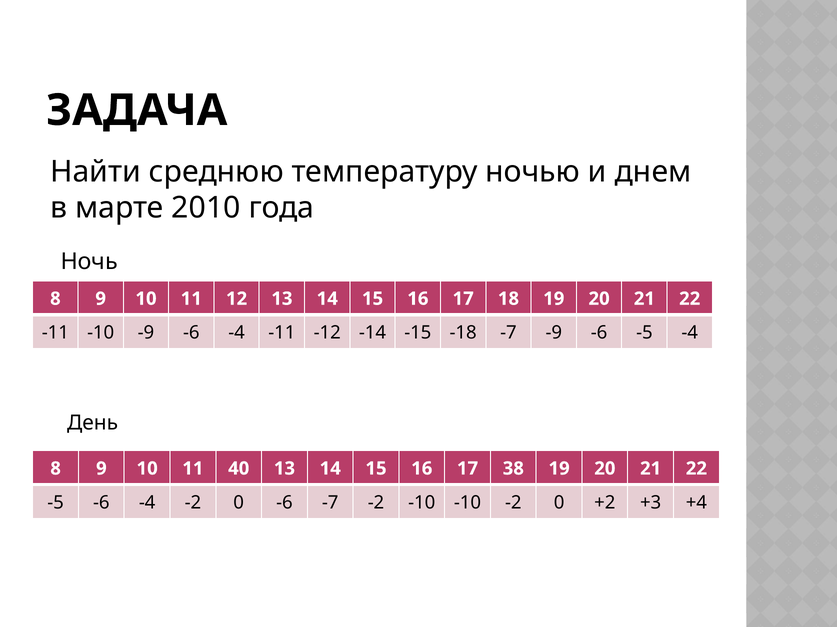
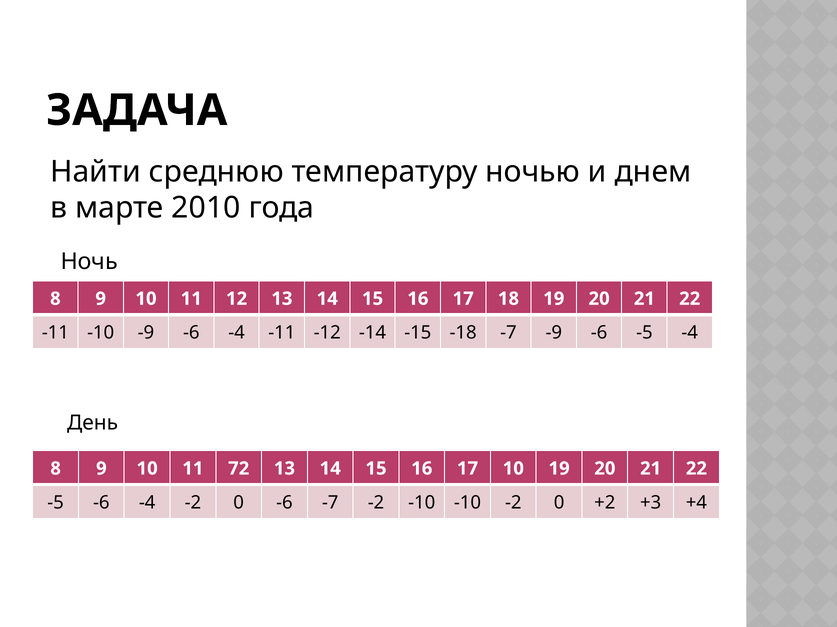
40: 40 -> 72
17 38: 38 -> 10
